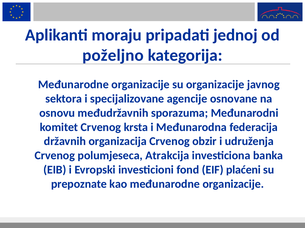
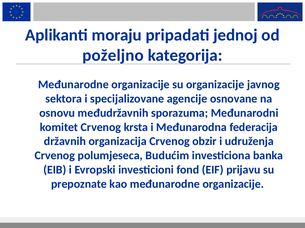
Atrakcija: Atrakcija -> Budućim
plaćeni: plaćeni -> prijavu
